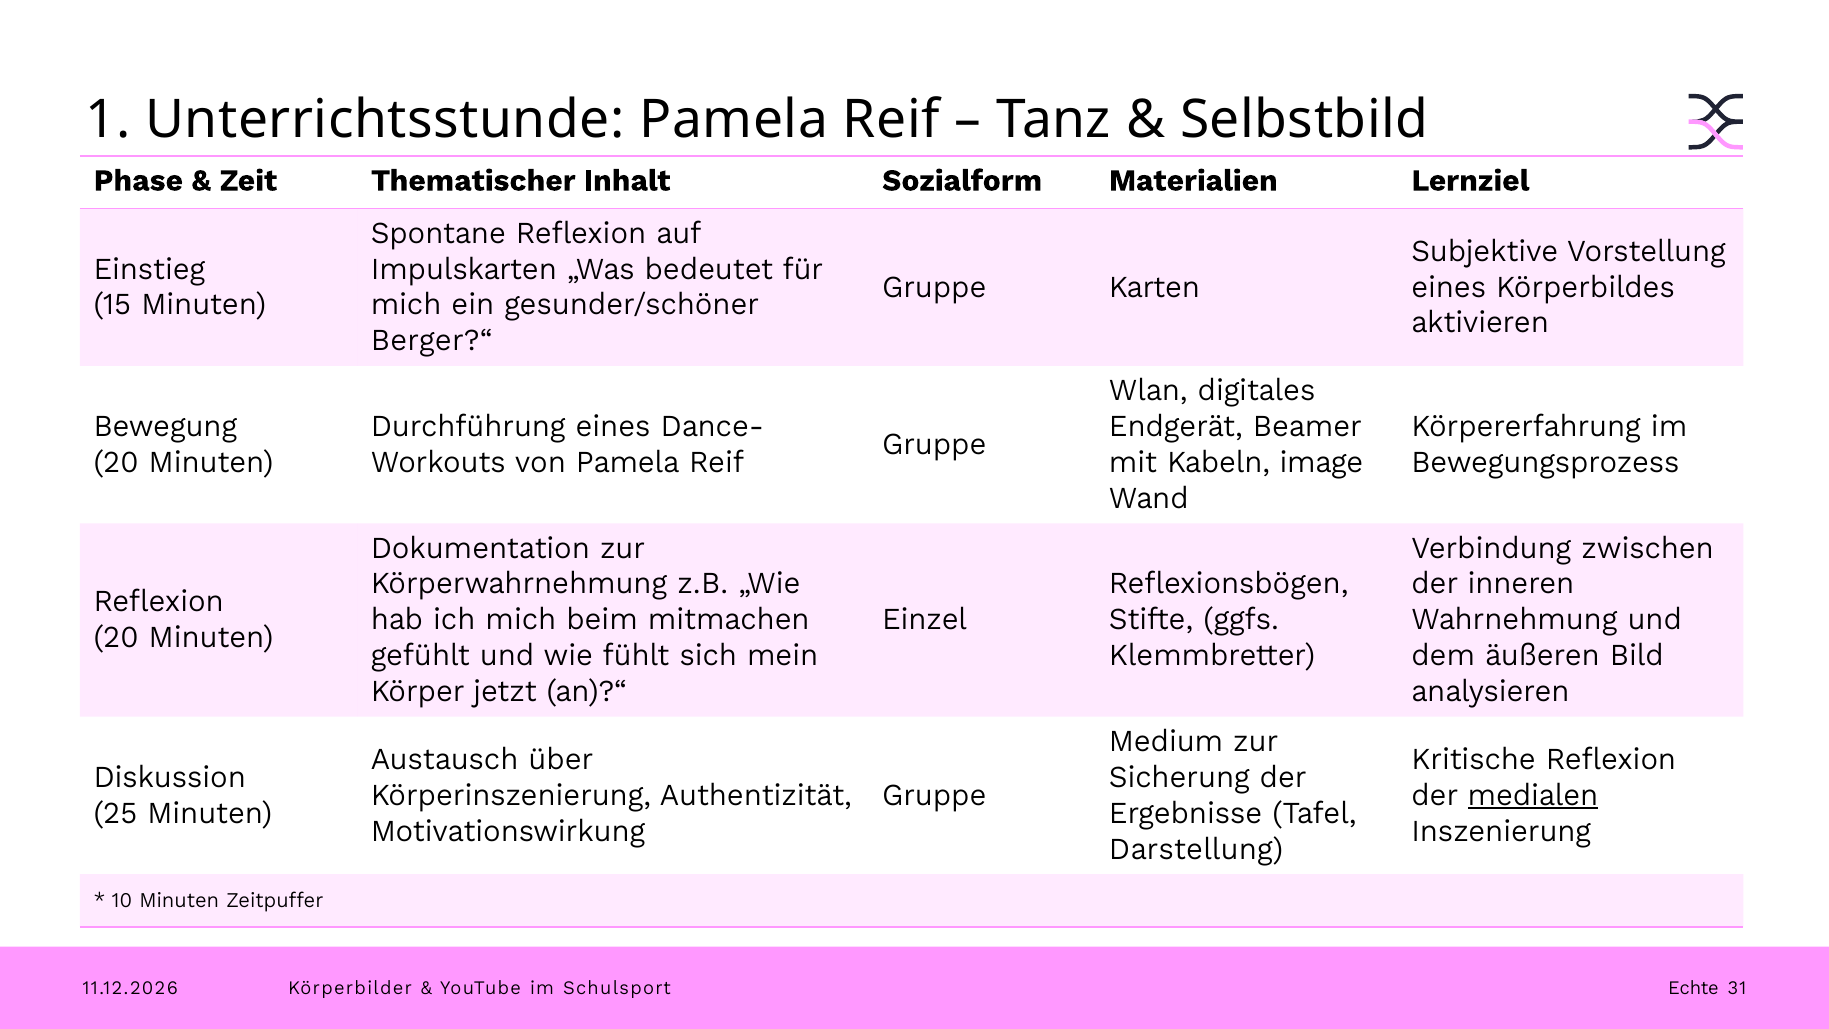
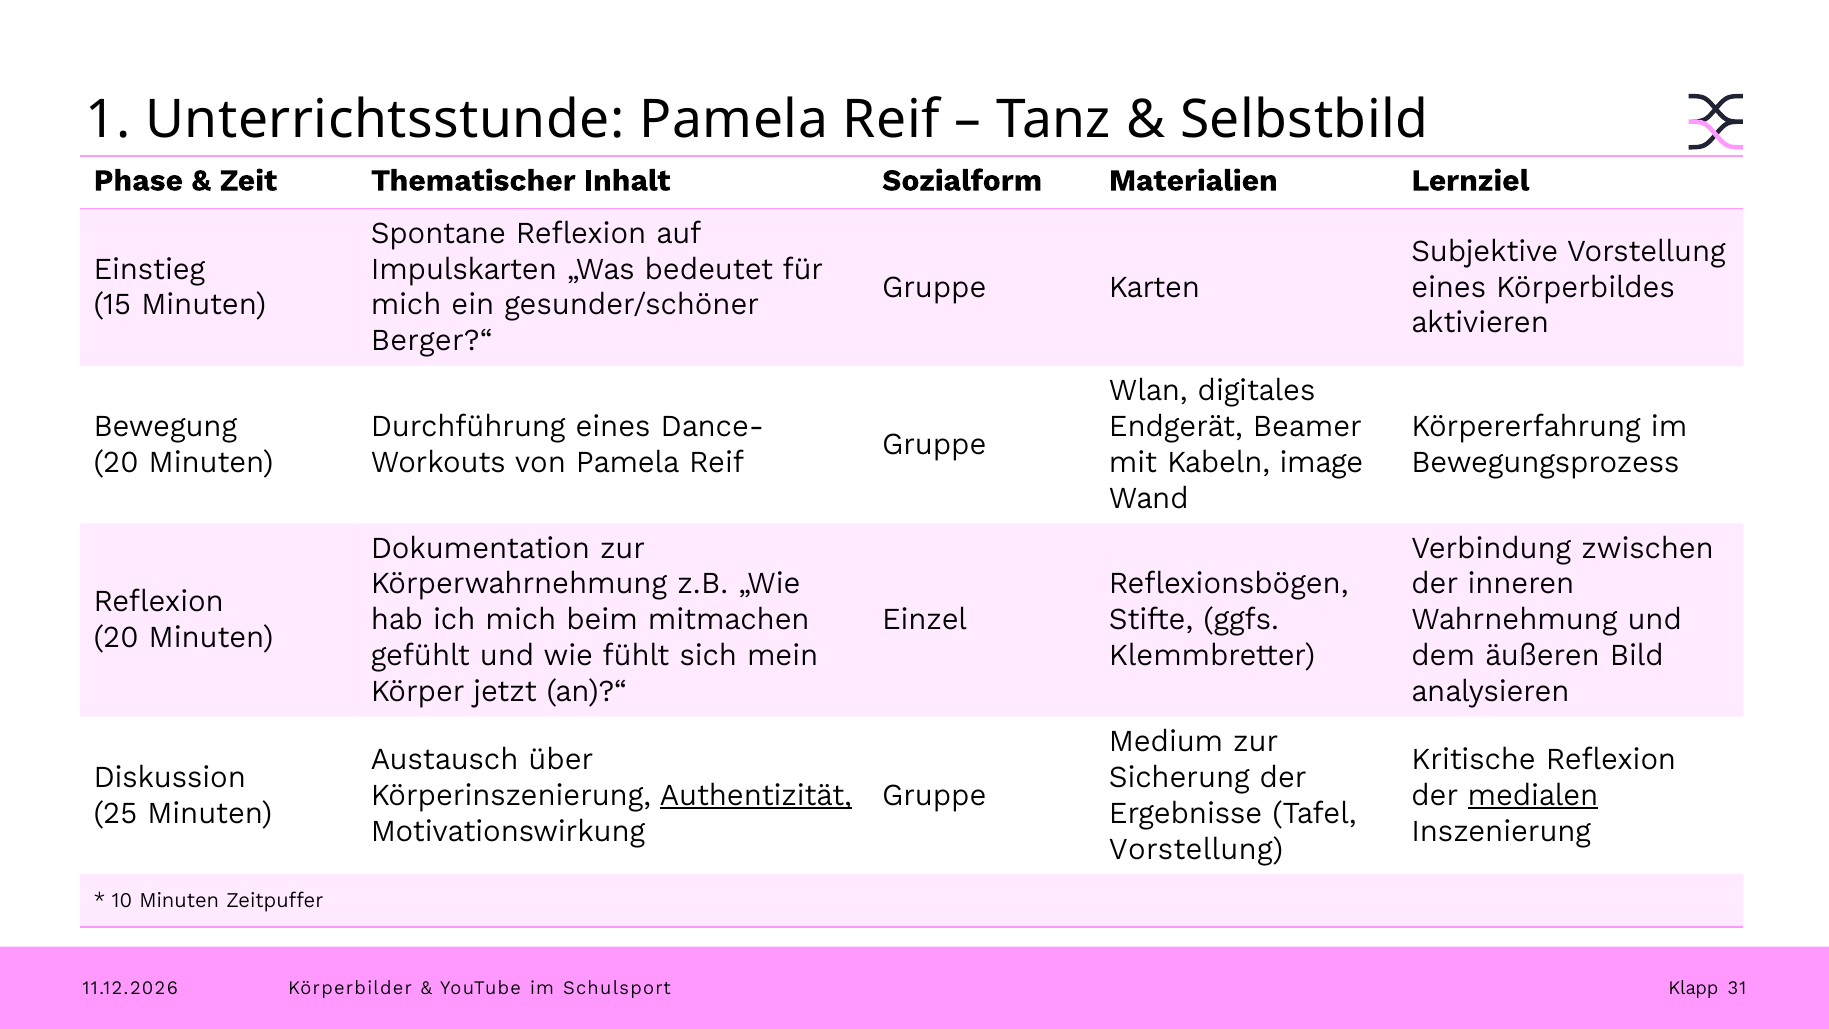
Authentizität underline: none -> present
Darstellung at (1196, 849): Darstellung -> Vorstellung
Echte: Echte -> Klapp
